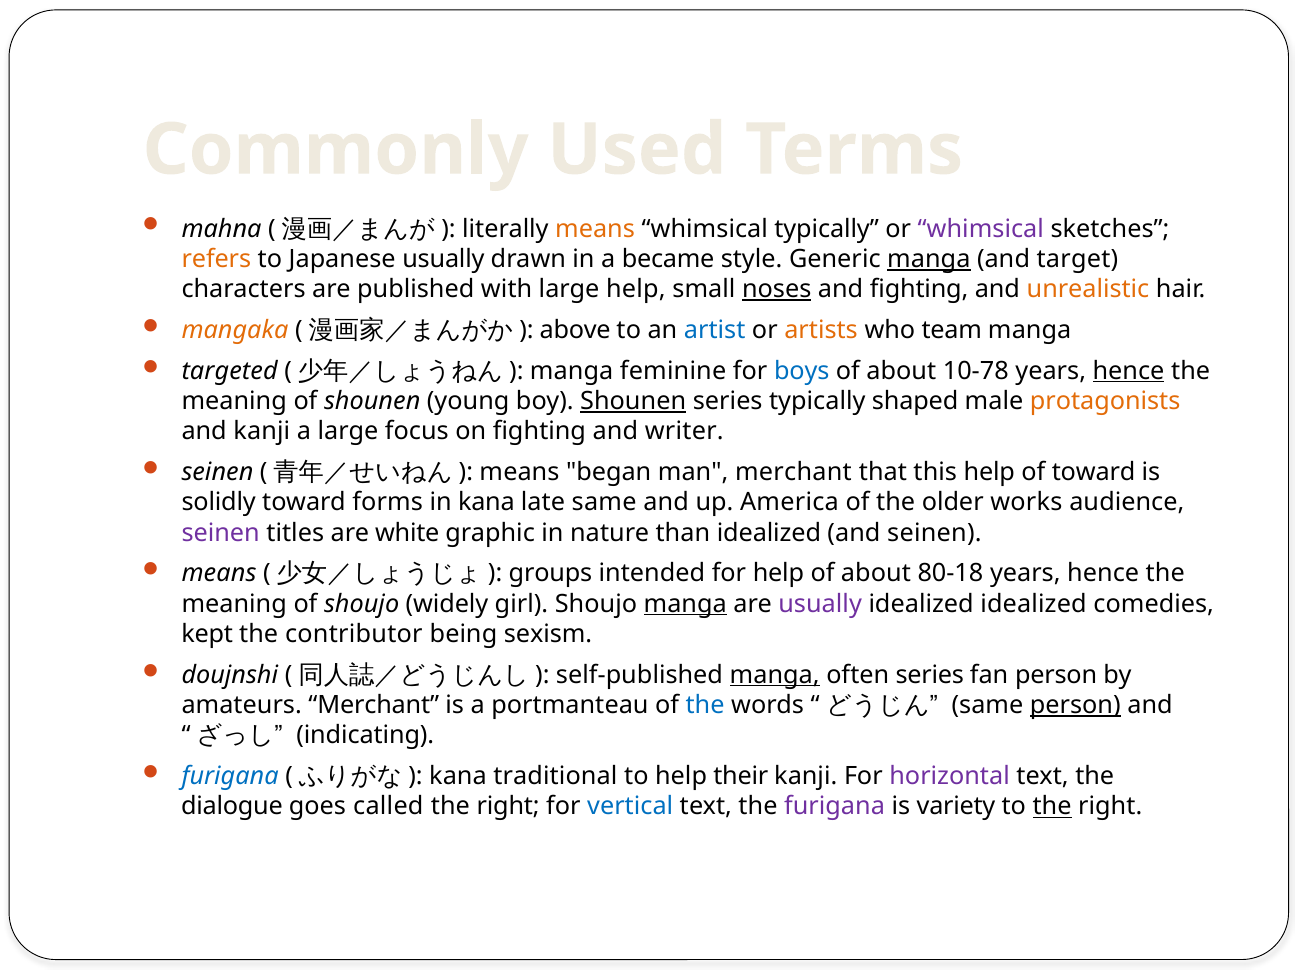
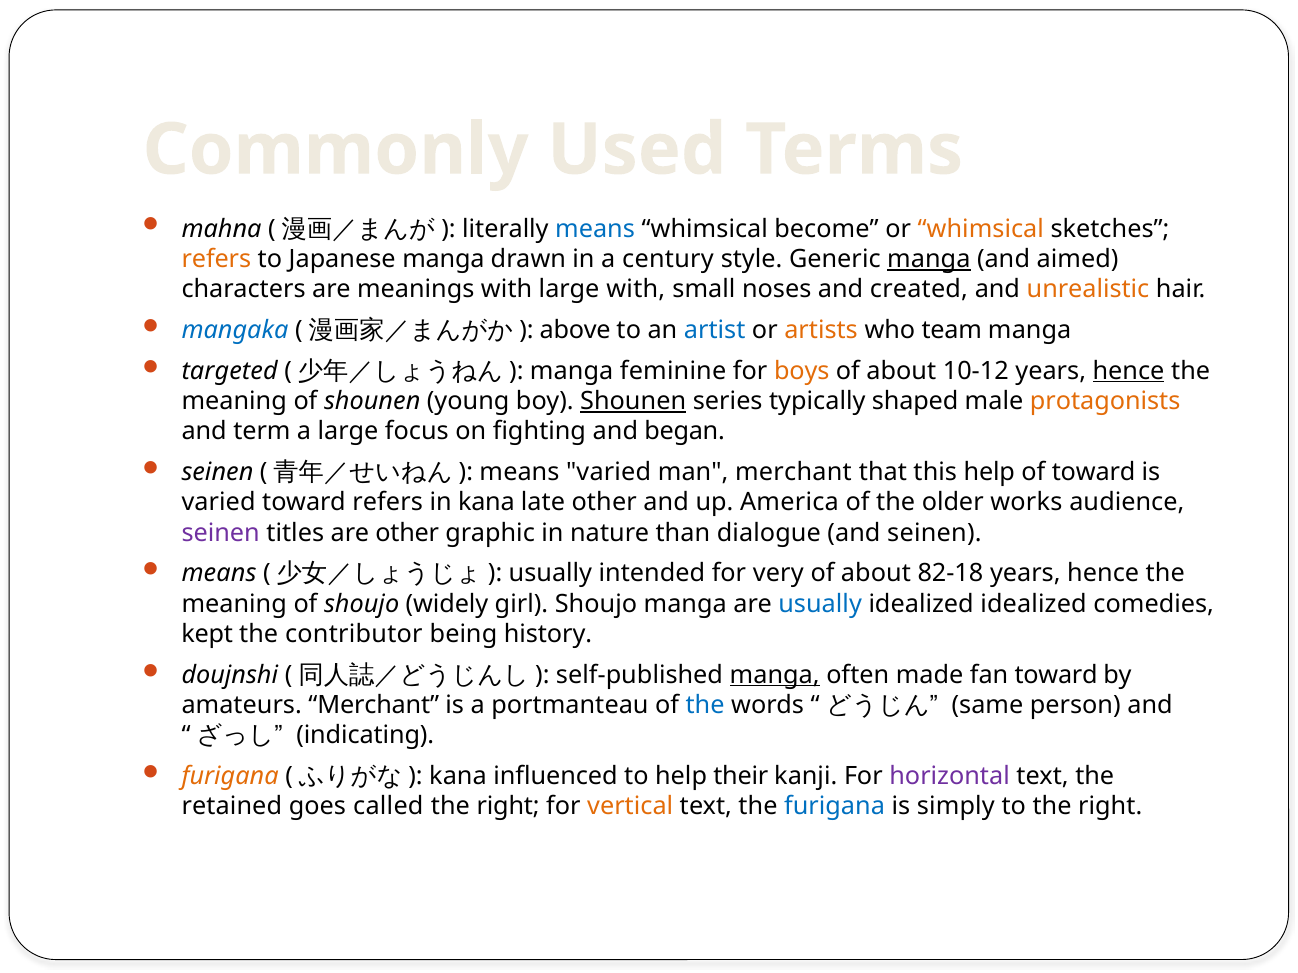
means at (595, 229) colour: orange -> blue
whimsical typically: typically -> become
whimsical at (981, 229) colour: purple -> orange
Japanese usually: usually -> manga
became: became -> century
target: target -> aimed
published: published -> meanings
large help: help -> with
noses underline: present -> none
and fighting: fighting -> created
mangaka colour: orange -> blue
boys colour: blue -> orange
10-78: 10-78 -> 10-12
and kanji: kanji -> term
writer: writer -> began
means began: began -> varied
solidly at (219, 503): solidly -> varied
toward forms: forms -> refers
late same: same -> other
are white: white -> other
than idealized: idealized -> dialogue
groups at (551, 574): groups -> usually
for help: help -> very
80-18: 80-18 -> 82-18
manga at (685, 604) underline: present -> none
usually at (820, 604) colour: purple -> blue
sexism: sexism -> history
often series: series -> made
fan person: person -> toward
person at (1075, 705) underline: present -> none
furigana at (230, 777) colour: blue -> orange
traditional: traditional -> influenced
dialogue: dialogue -> retained
vertical colour: blue -> orange
furigana at (835, 807) colour: purple -> blue
variety: variety -> simply
the at (1052, 807) underline: present -> none
